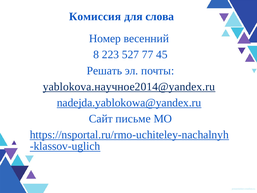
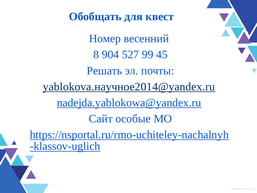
Комиссия: Комиссия -> Обобщать
слова: слова -> квест
223: 223 -> 904
77: 77 -> 99
письме: письме -> особые
